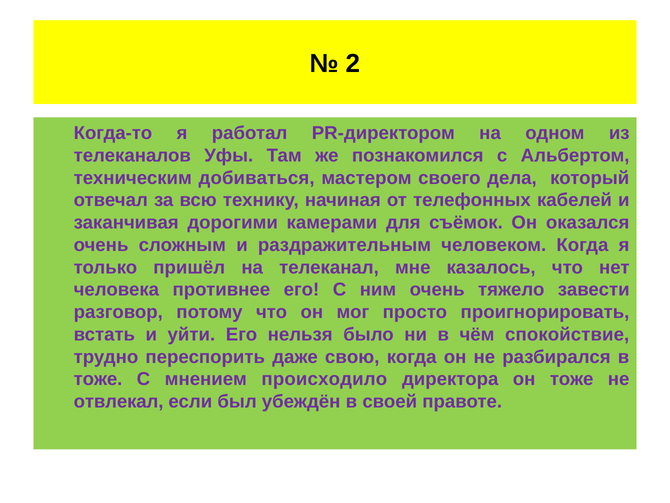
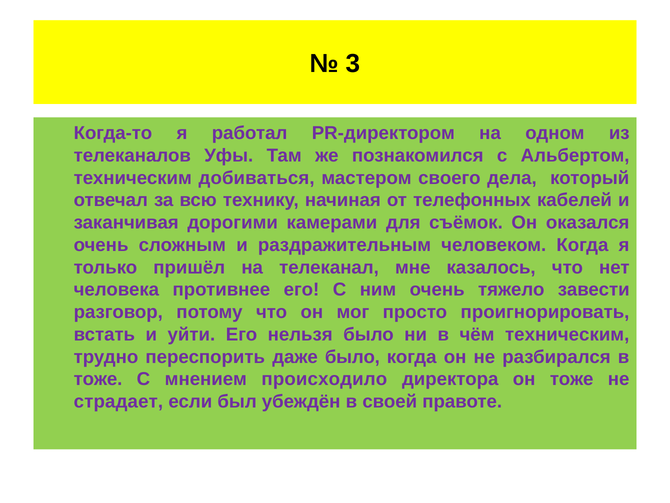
2: 2 -> 3
чём спокойствие: спокойствие -> техническим
даже свою: свою -> было
отвлекал: отвлекал -> страдает
